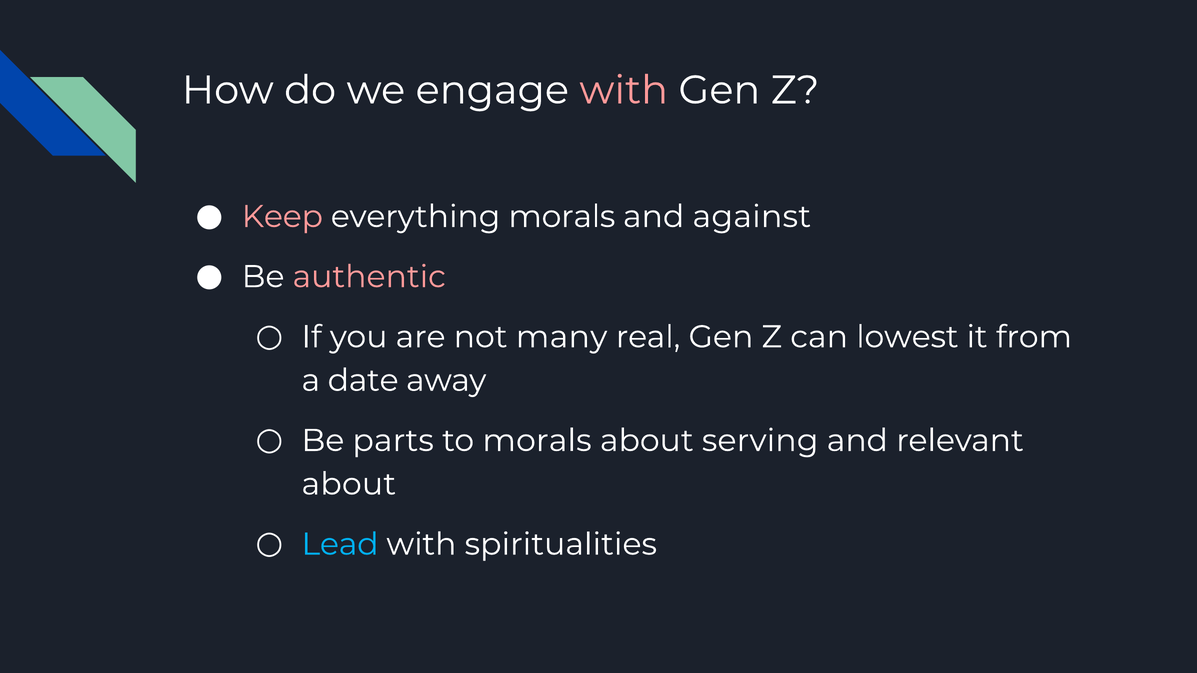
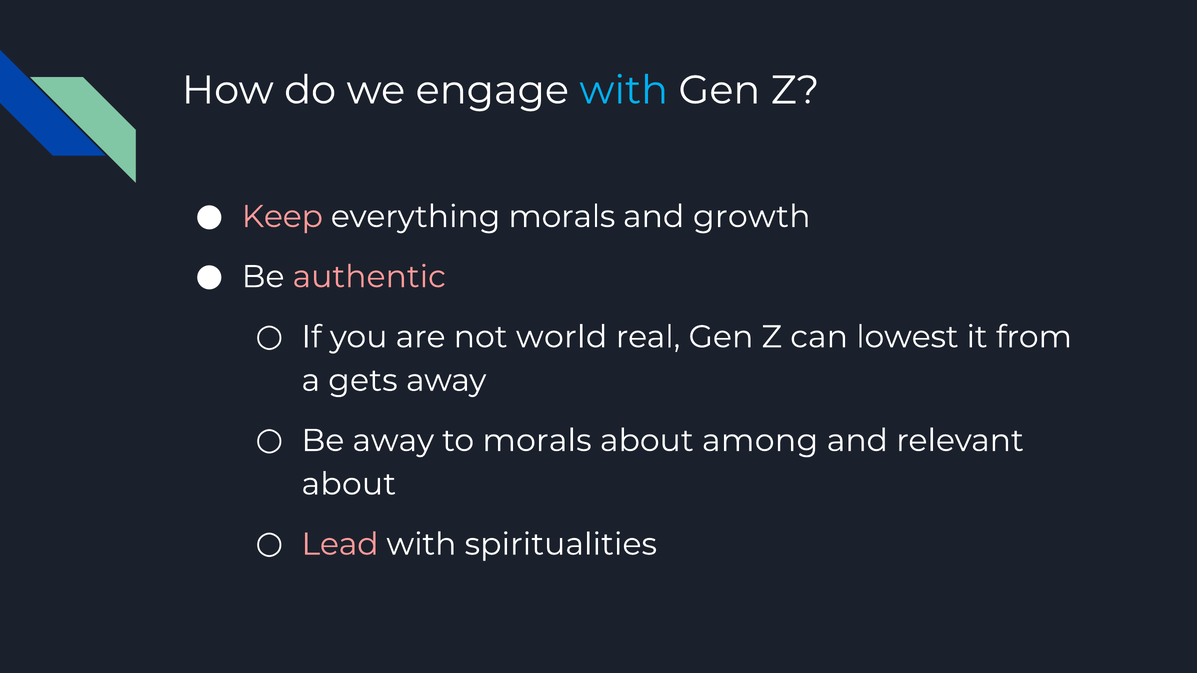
with at (624, 90) colour: pink -> light blue
against: against -> growth
many: many -> world
date: date -> gets
Be parts: parts -> away
serving: serving -> among
Lead colour: light blue -> pink
